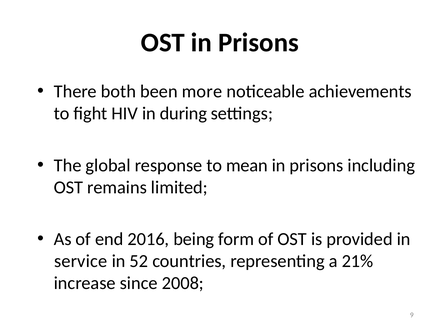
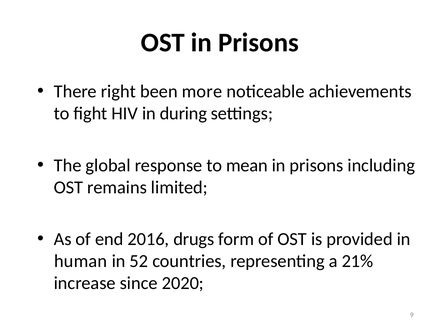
both: both -> right
being: being -> drugs
service: service -> human
2008: 2008 -> 2020
